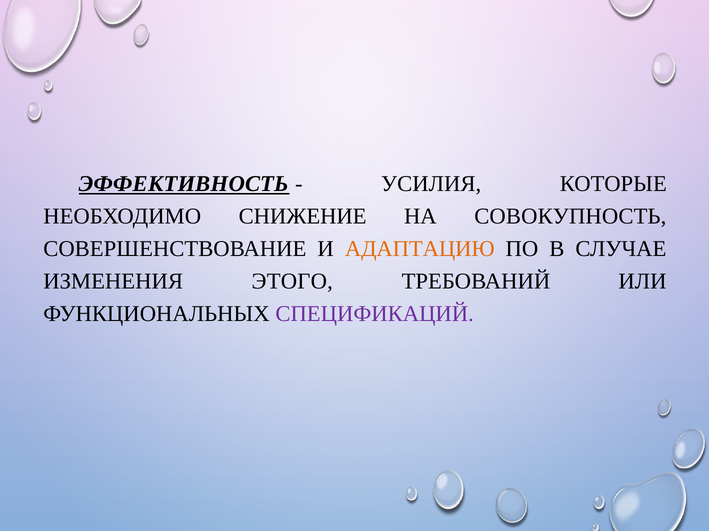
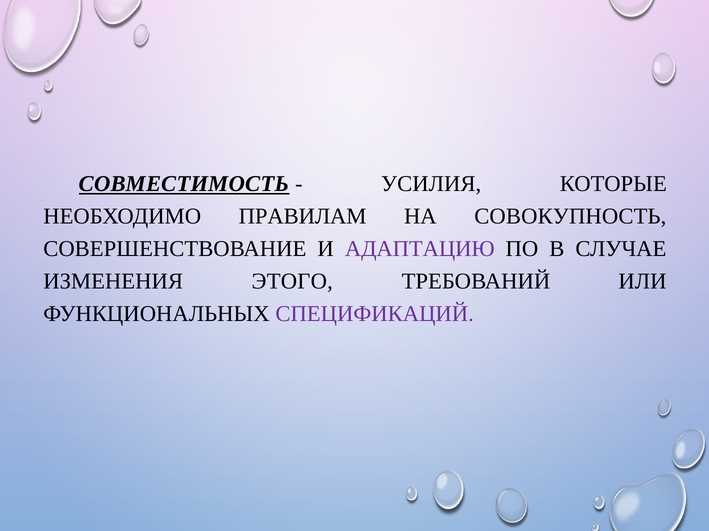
ЭФФЕКТИВНОСТЬ: ЭФФЕКТИВНОСТЬ -> СОВМЕСТИМОСТЬ
СНИЖЕНИЕ: СНИЖЕНИЕ -> ПРАВИЛАМ
АДАПТАЦИЮ colour: orange -> purple
